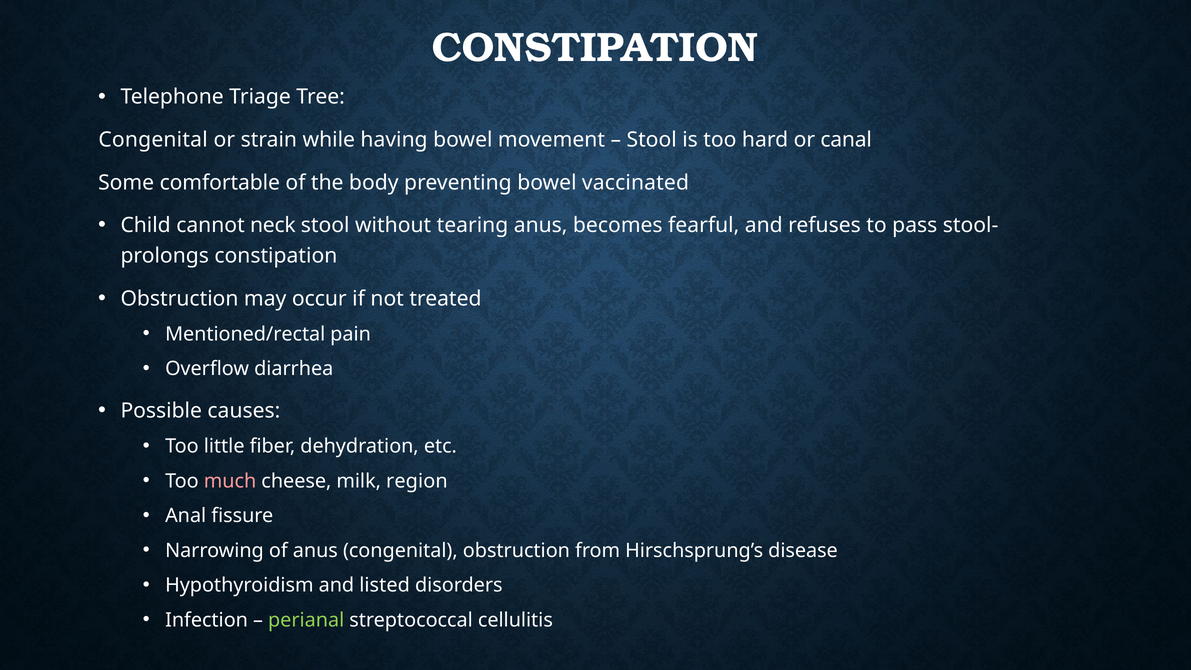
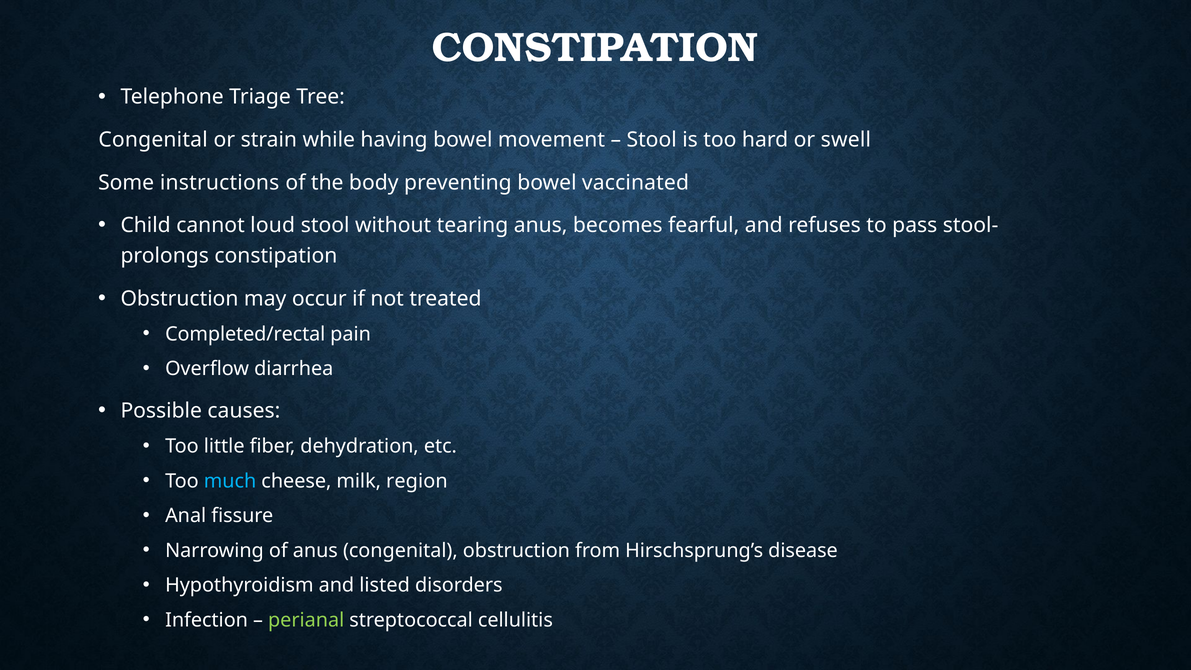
canal: canal -> swell
comfortable: comfortable -> instructions
neck: neck -> loud
Mentioned/rectal: Mentioned/rectal -> Completed/rectal
much colour: pink -> light blue
